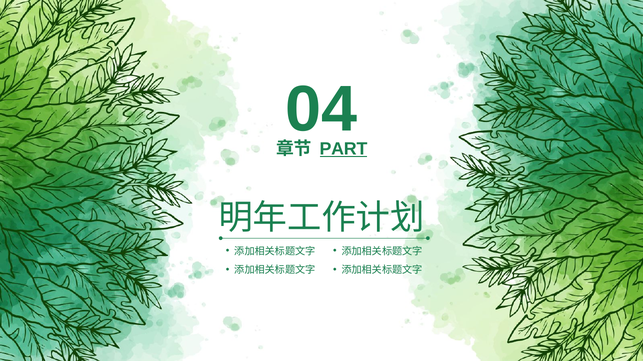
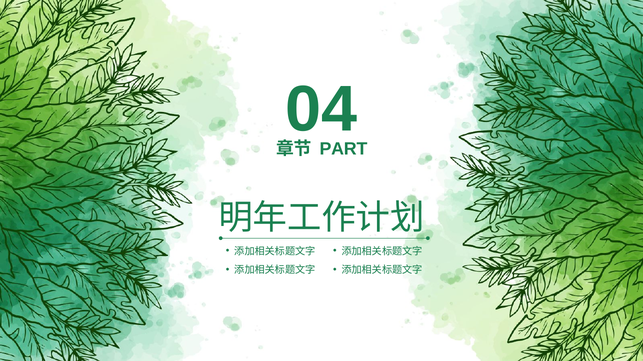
PART underline: present -> none
